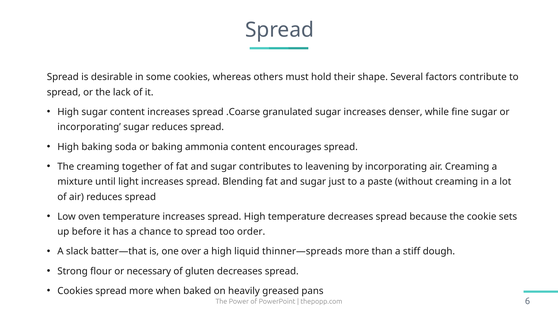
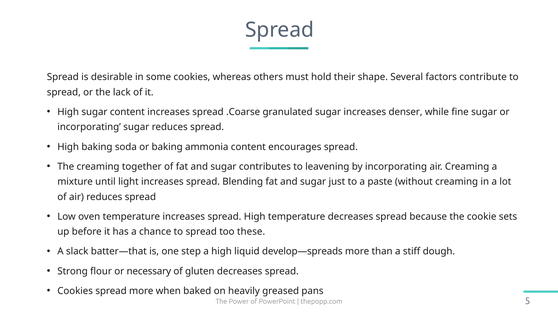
order: order -> these
over: over -> step
thinner—spreads: thinner—spreads -> develop—spreads
6: 6 -> 5
